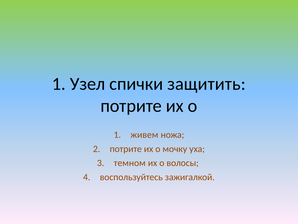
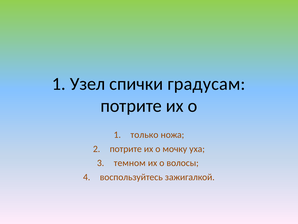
защитить: защитить -> градусам
живем: живем -> только
